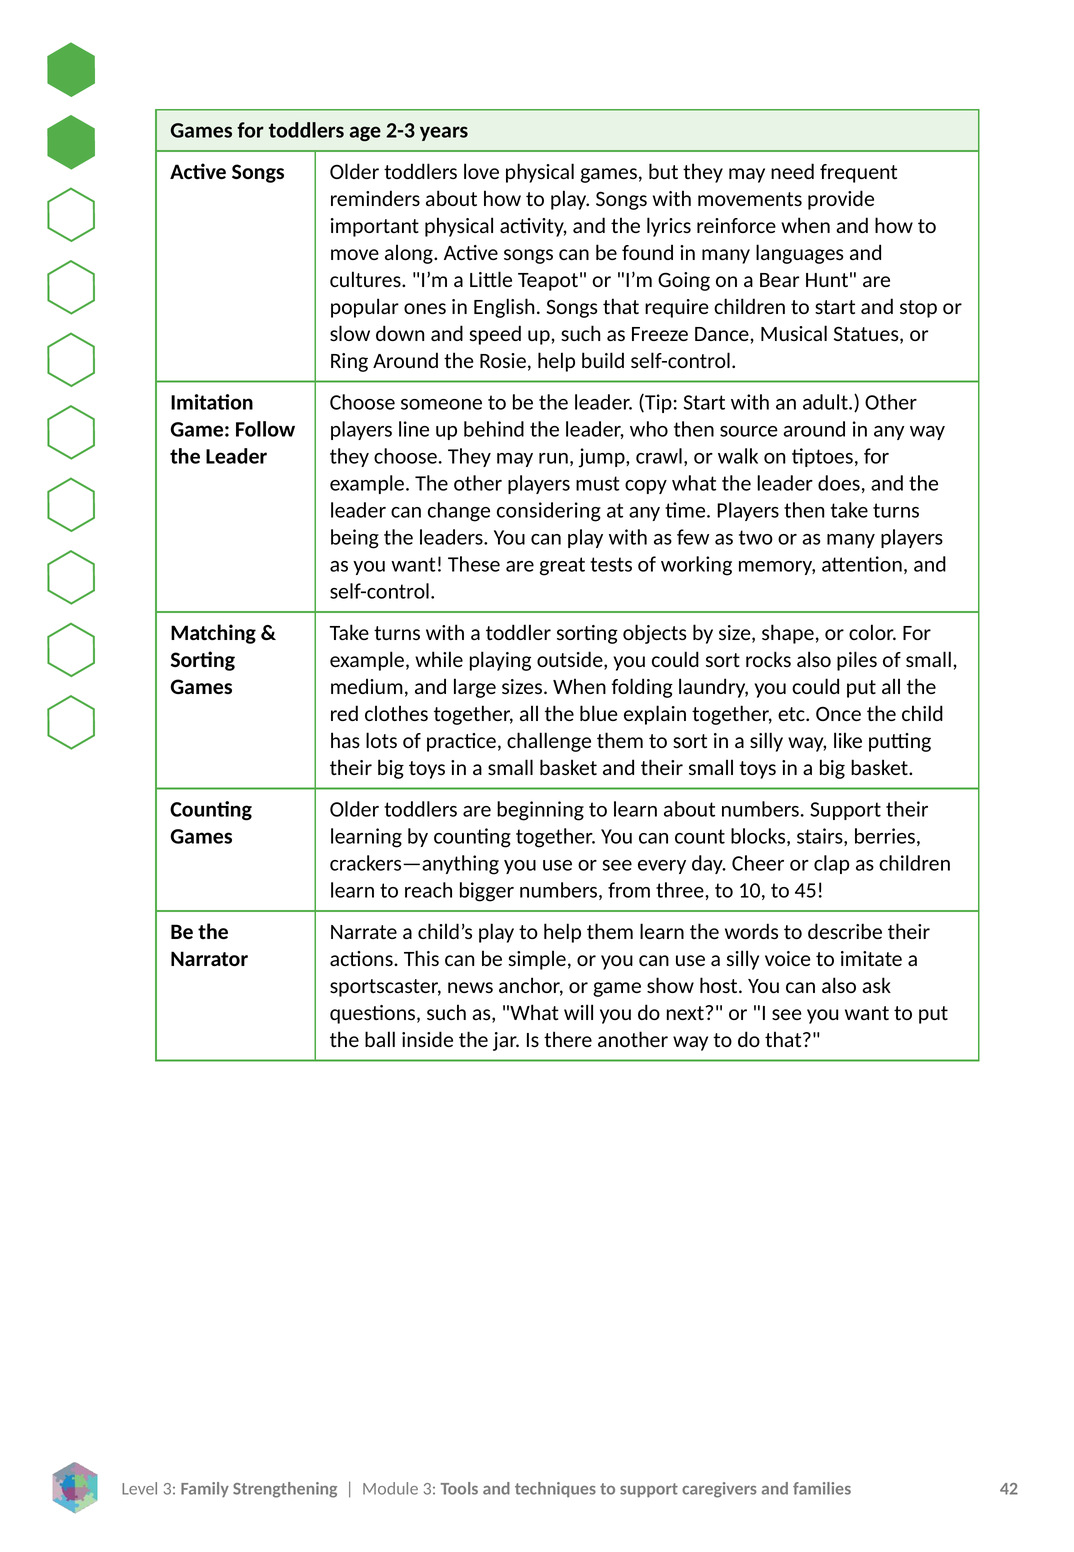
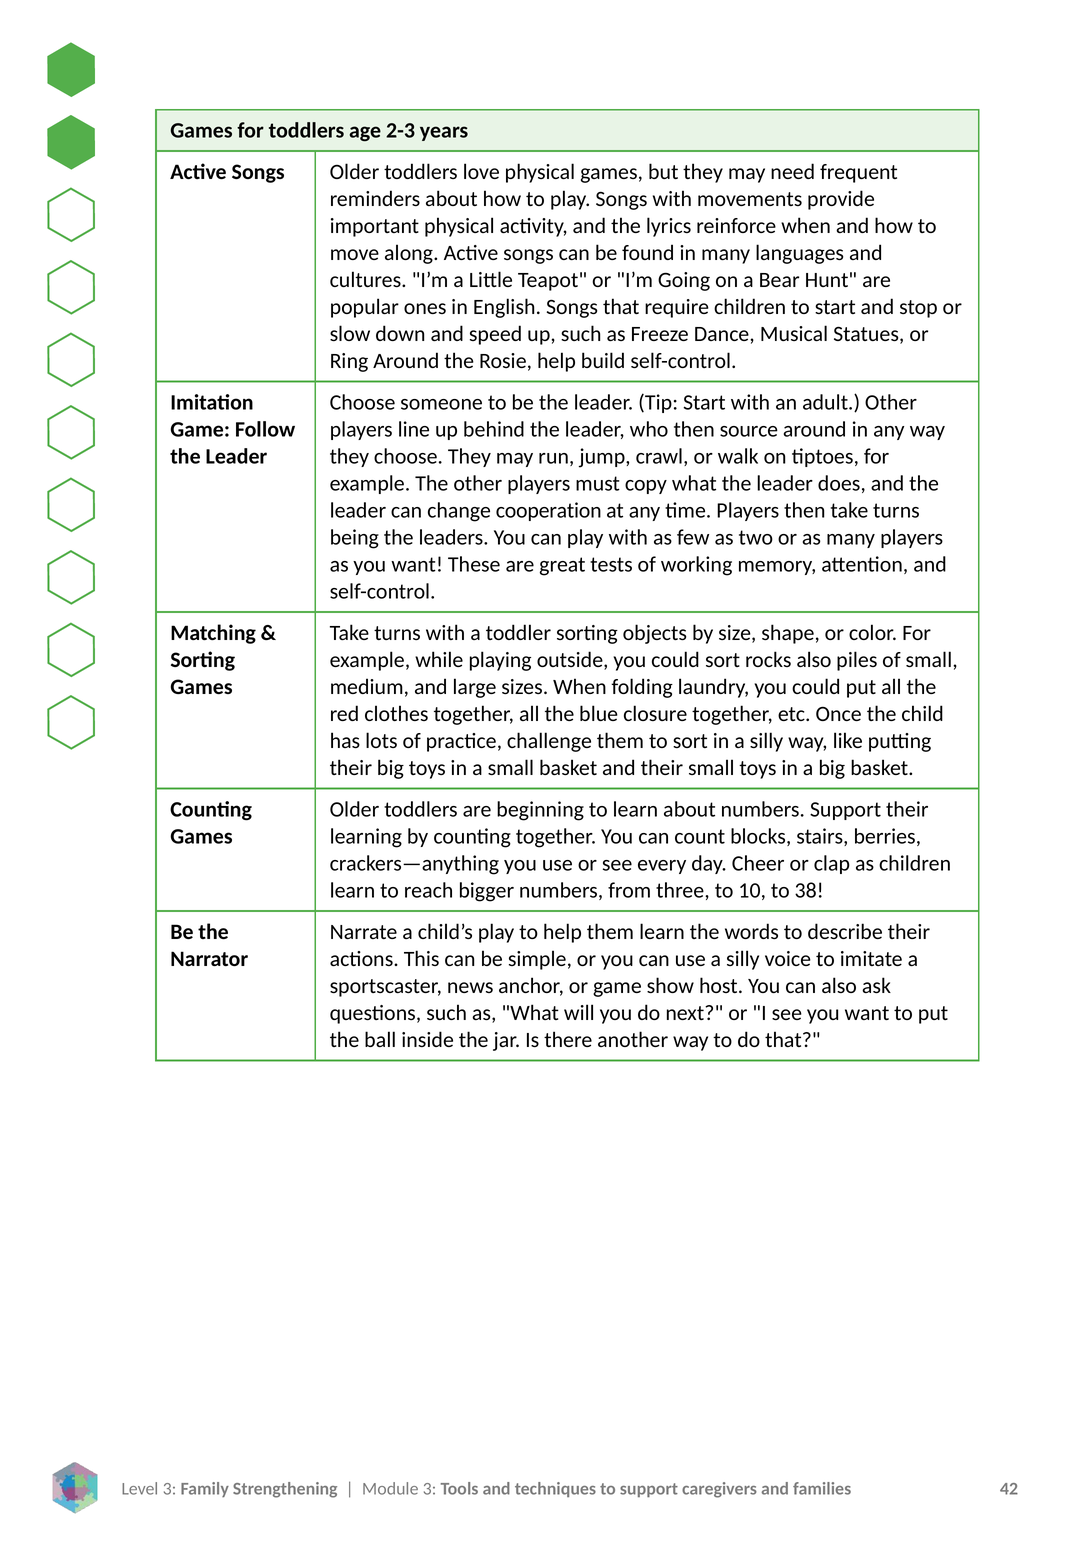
considering: considering -> cooperation
explain: explain -> closure
45: 45 -> 38
